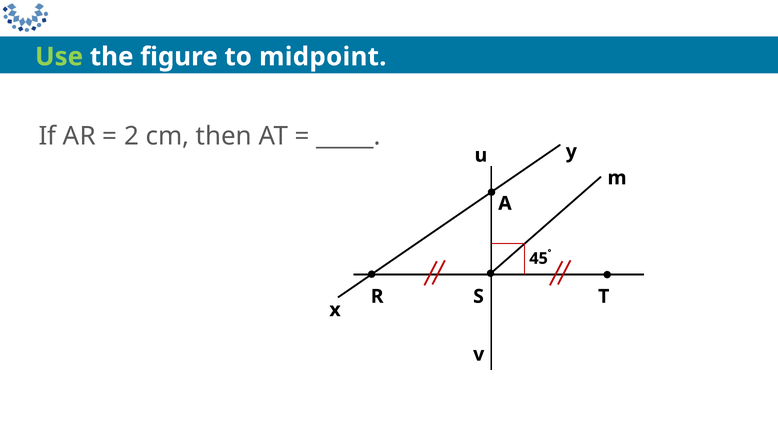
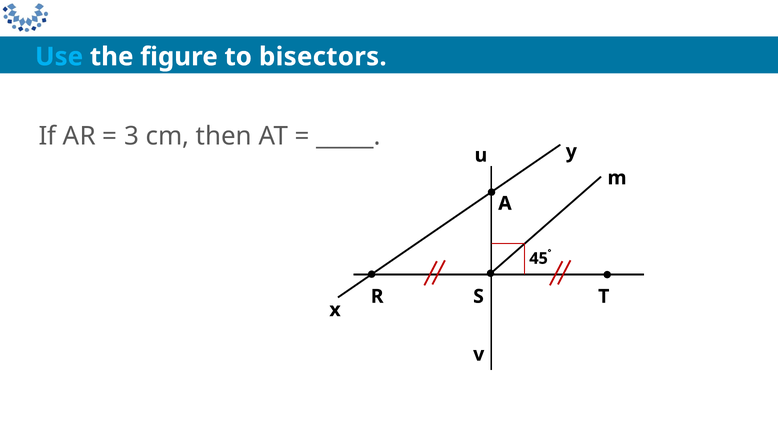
Use colour: light green -> light blue
midpoint: midpoint -> bisectors
2: 2 -> 3
